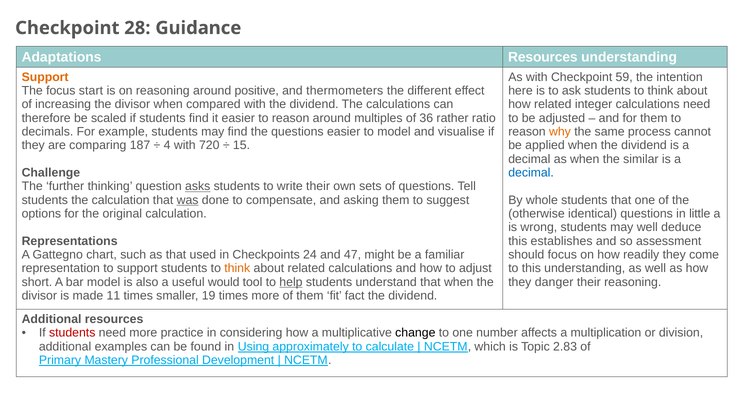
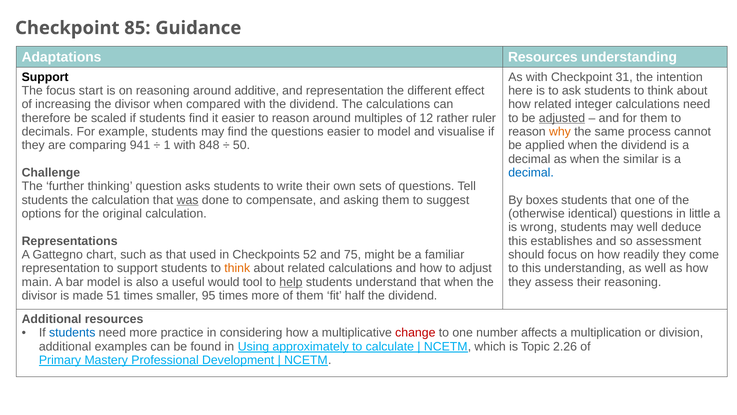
28: 28 -> 85
Support at (45, 77) colour: orange -> black
59: 59 -> 31
positive: positive -> additive
and thermometers: thermometers -> representation
36: 36 -> 12
ratio: ratio -> ruler
adjusted underline: none -> present
187: 187 -> 941
4: 4 -> 1
720: 720 -> 848
15: 15 -> 50
asks underline: present -> none
whole: whole -> boxes
24: 24 -> 52
47: 47 -> 75
short: short -> main
danger: danger -> assess
11: 11 -> 51
19: 19 -> 95
fact: fact -> half
students at (72, 332) colour: red -> blue
change colour: black -> red
2.83: 2.83 -> 2.26
